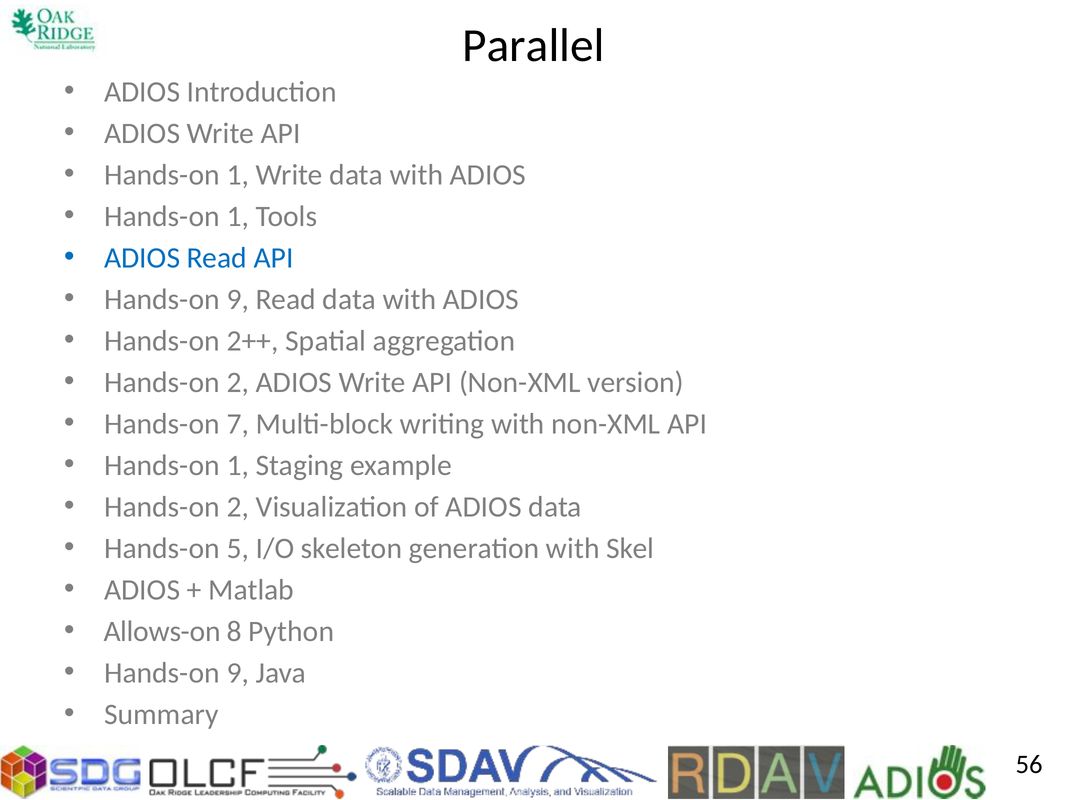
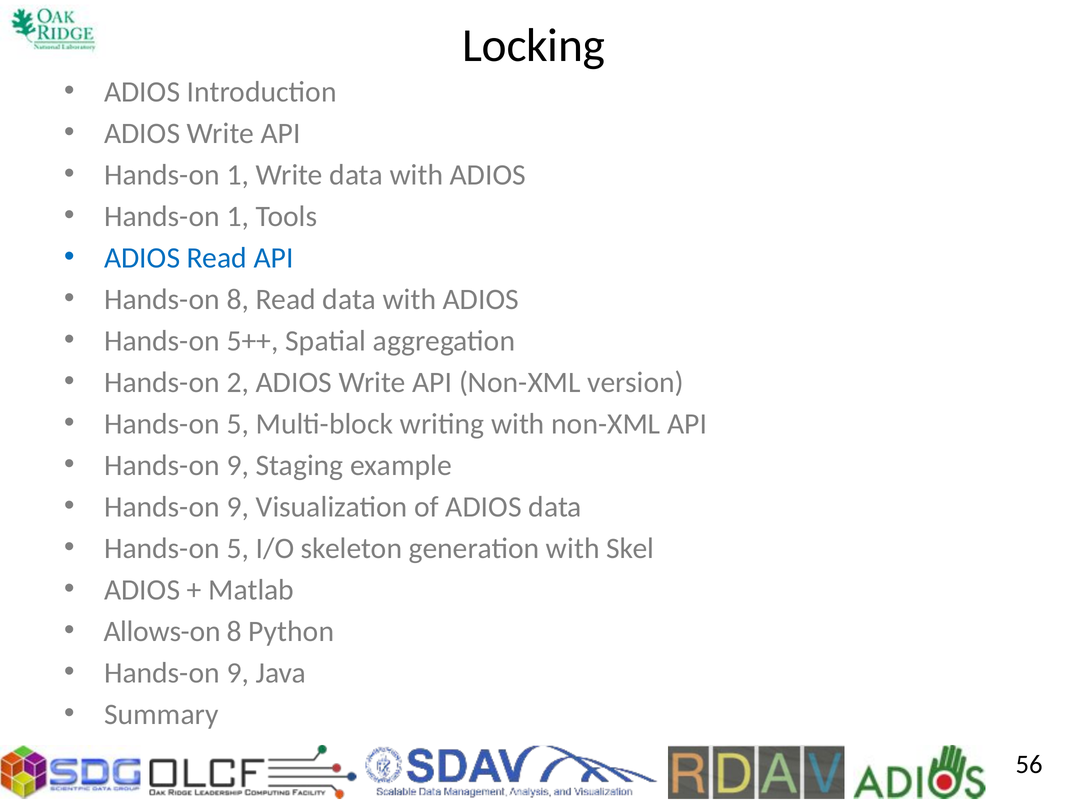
Parallel: Parallel -> Locking
9 at (238, 299): 9 -> 8
2++: 2++ -> 5++
7 at (238, 424): 7 -> 5
1 at (238, 465): 1 -> 9
2 at (238, 507): 2 -> 9
